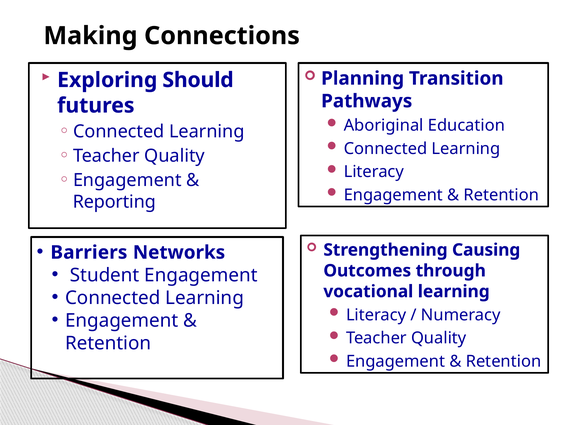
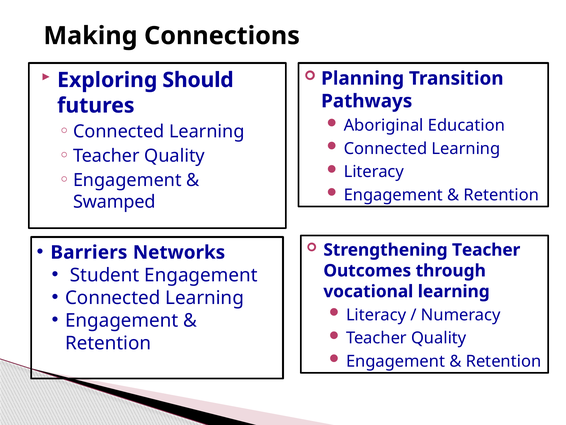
Reporting: Reporting -> Swamped
Strengthening Causing: Causing -> Teacher
